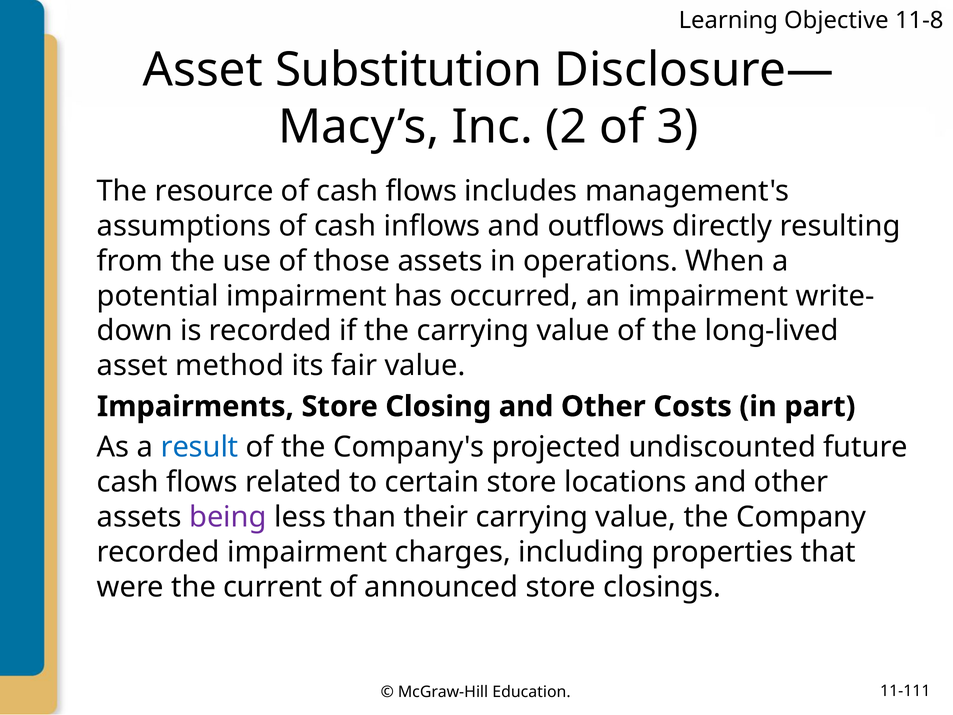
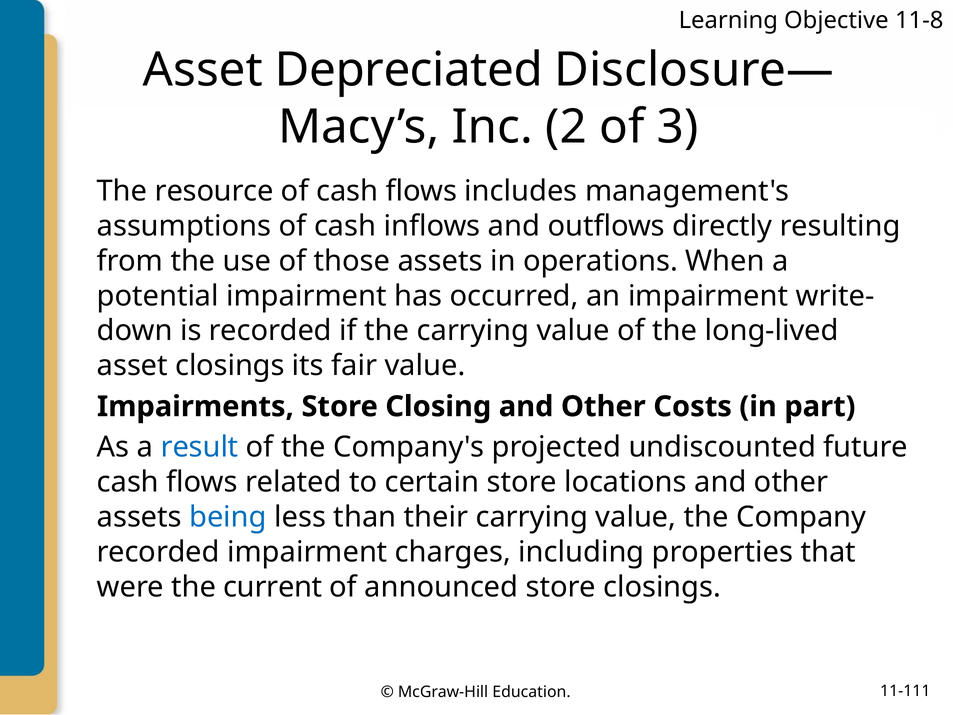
Substitution: Substitution -> Depreciated
asset method: method -> closings
being colour: purple -> blue
